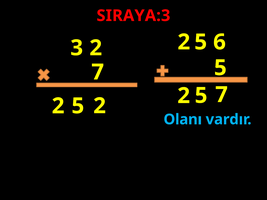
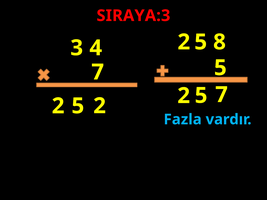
6: 6 -> 8
3 2: 2 -> 4
Olanı: Olanı -> Fazla
